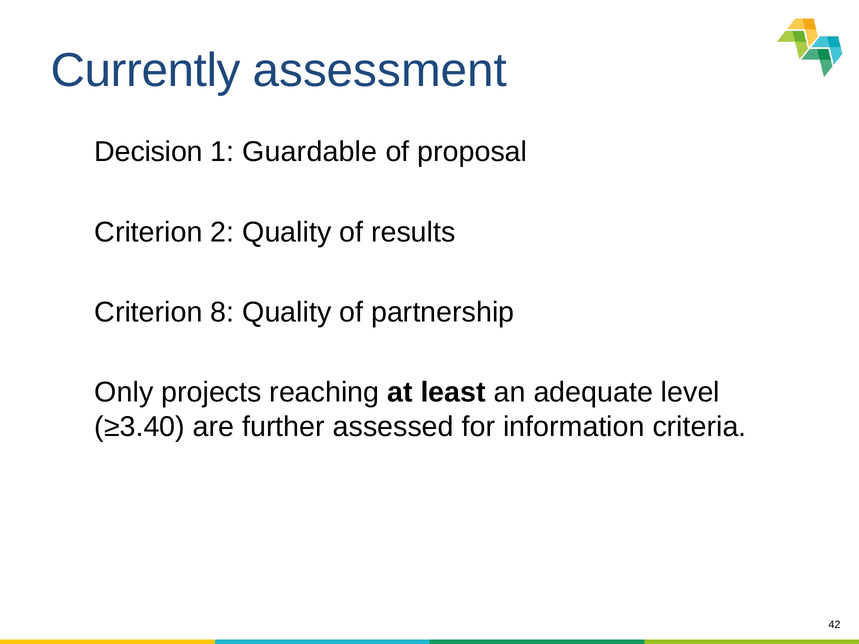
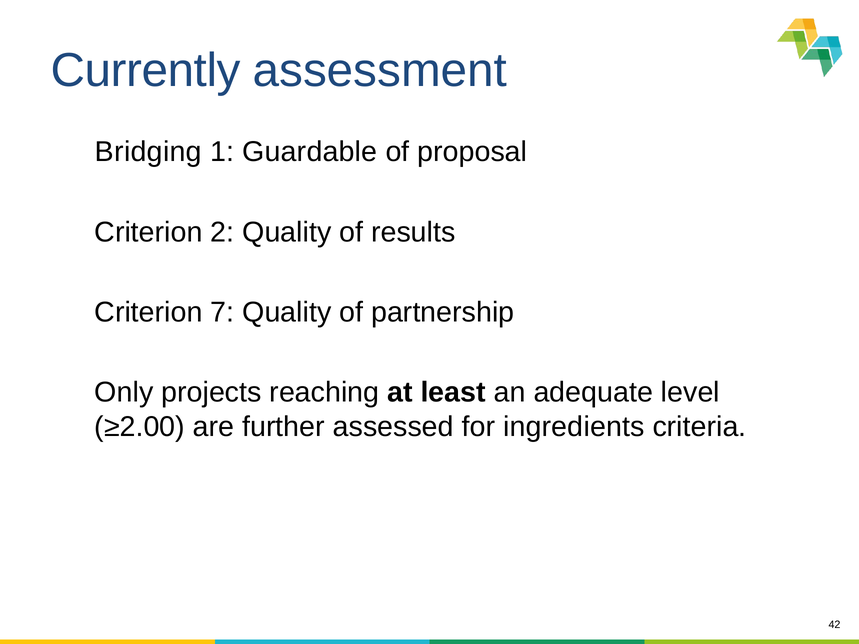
Decision: Decision -> Bridging
8: 8 -> 7
≥3.40: ≥3.40 -> ≥2.00
information: information -> ingredients
